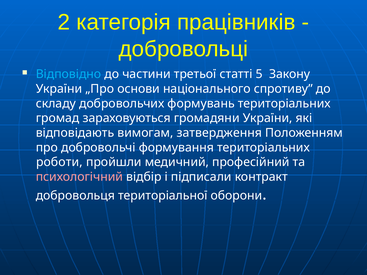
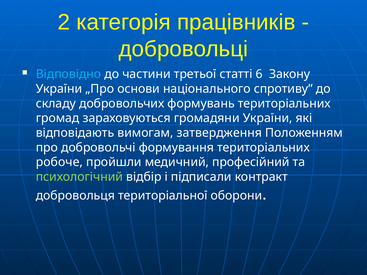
5: 5 -> 6
роботи: роботи -> робоче
психологічний colour: pink -> light green
